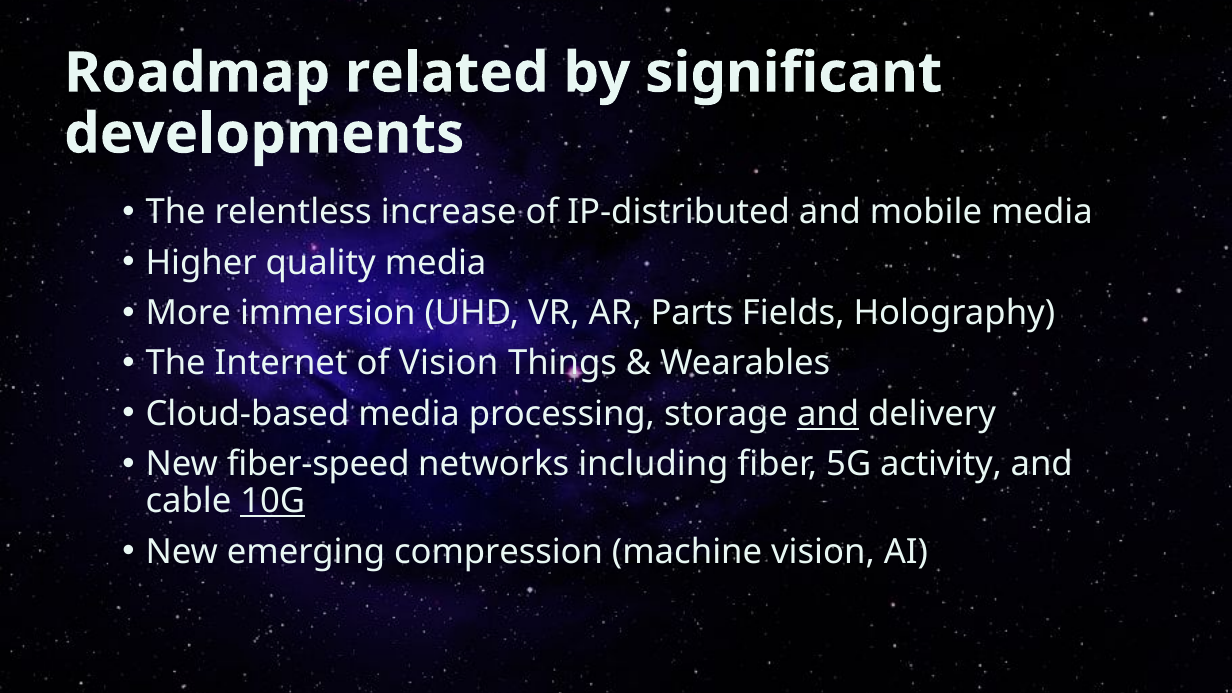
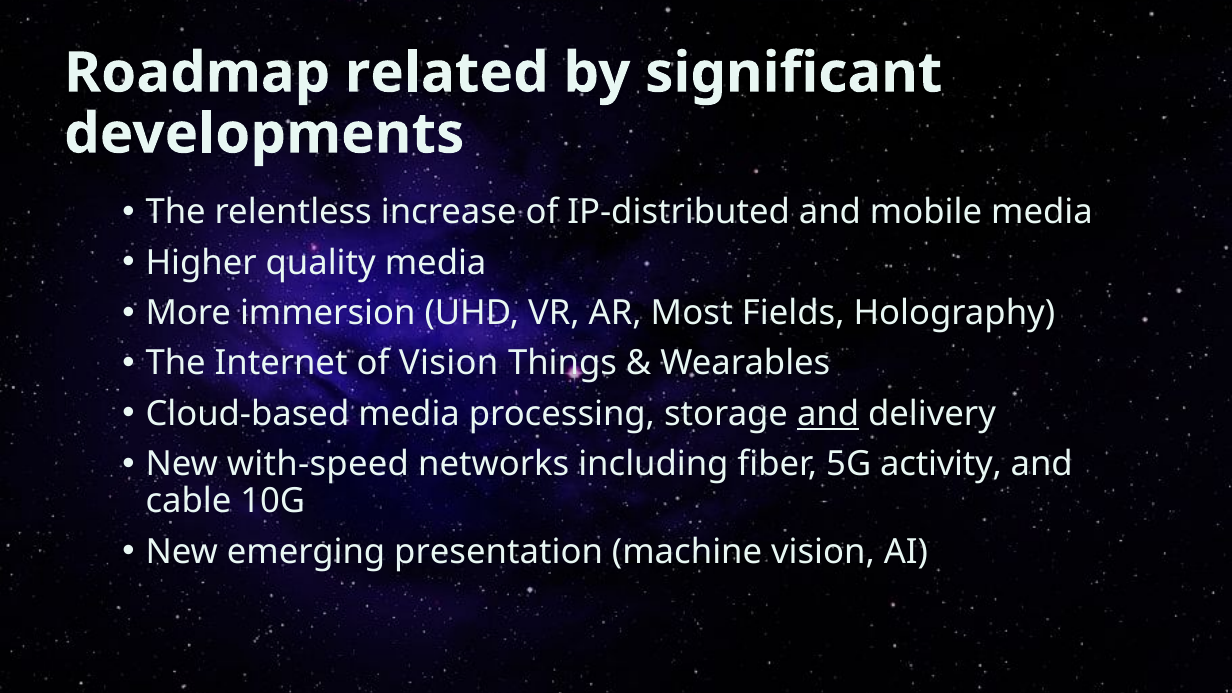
Parts: Parts -> Most
fiber-speed: fiber-speed -> with-speed
10G underline: present -> none
compression: compression -> presentation
